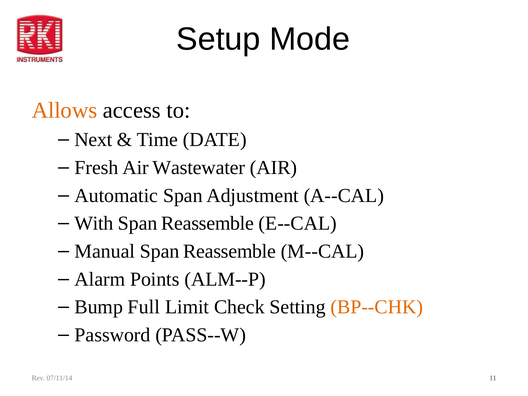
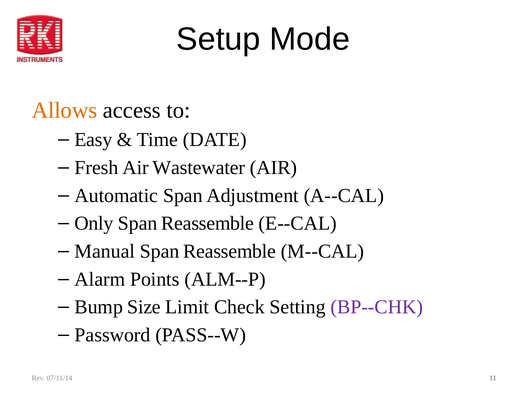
Next: Next -> Easy
With: With -> Only
Full: Full -> Size
BP--CHK colour: orange -> purple
